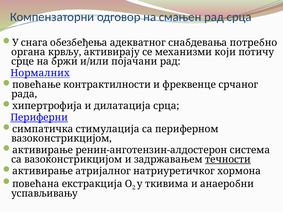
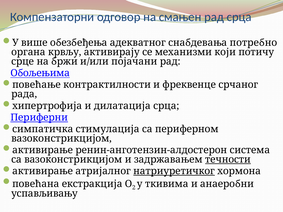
снага: снага -> више
Нормалних: Нормалних -> Обољењима
натриуретичког underline: none -> present
